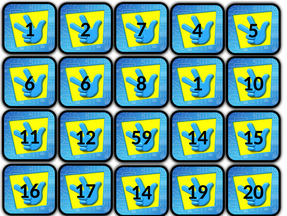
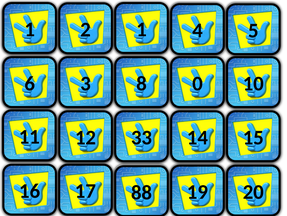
7 at (142, 29): 7 -> 1
6 at (86, 83): 6 -> 3
1 at (197, 83): 1 -> 0
59: 59 -> 33
14 at (142, 192): 14 -> 88
